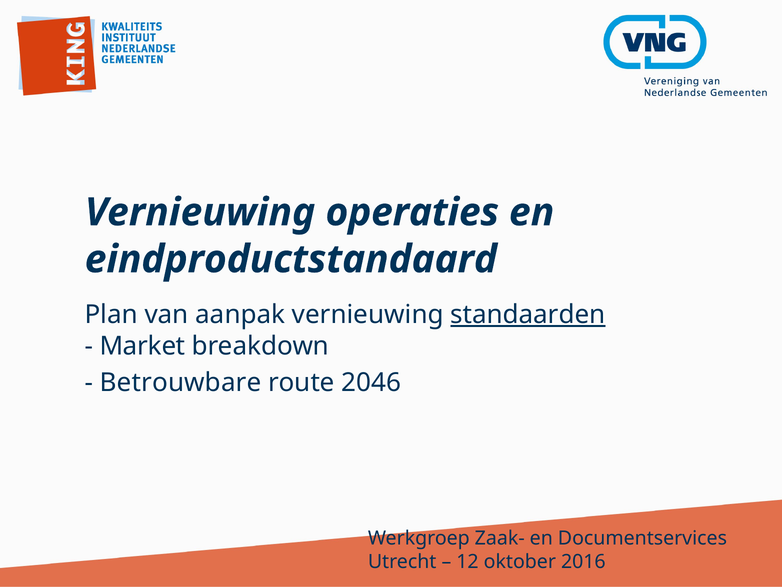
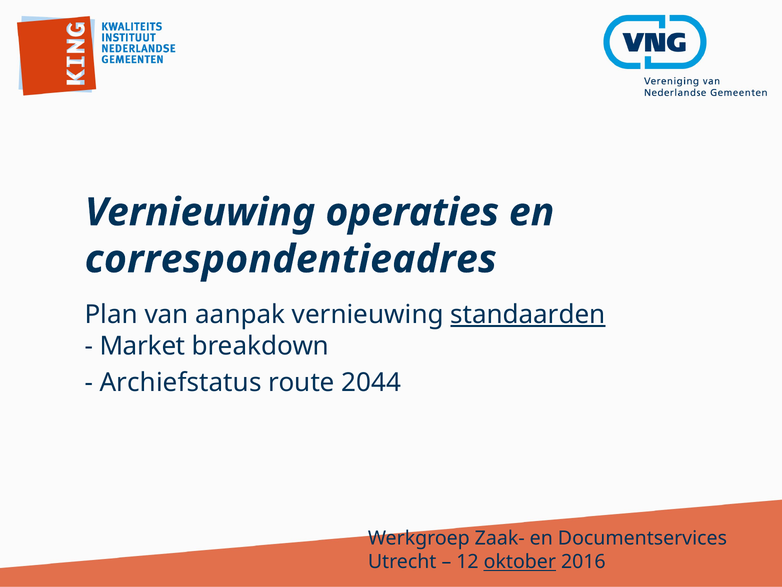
eindproductstandaard: eindproductstandaard -> correspondentieadres
Betrouwbare: Betrouwbare -> Archiefstatus
2046: 2046 -> 2044
oktober underline: none -> present
